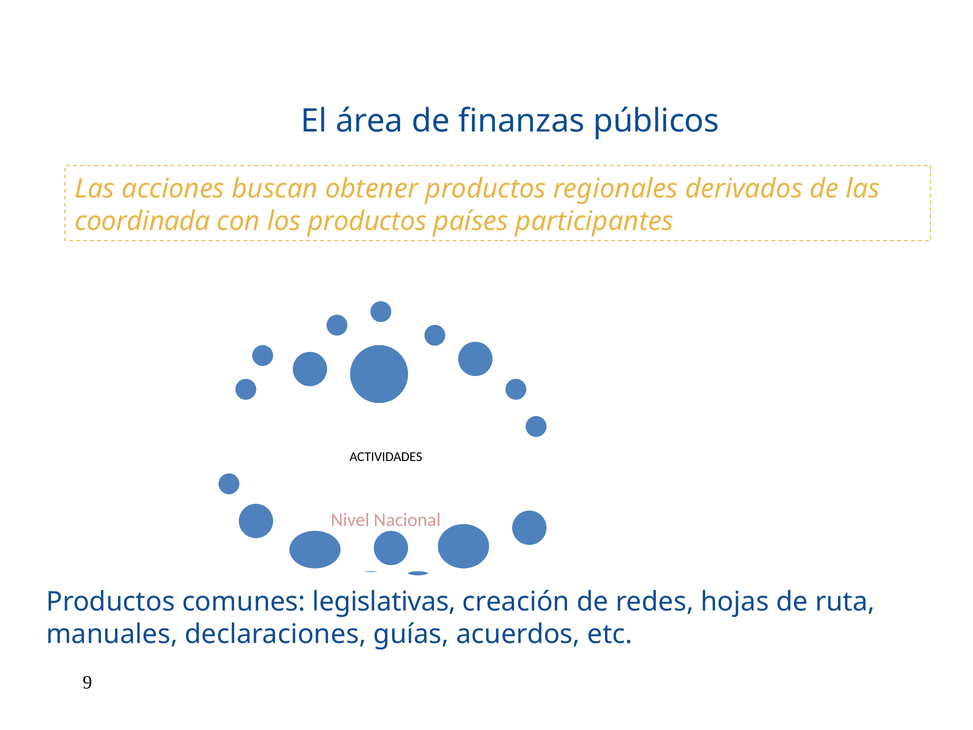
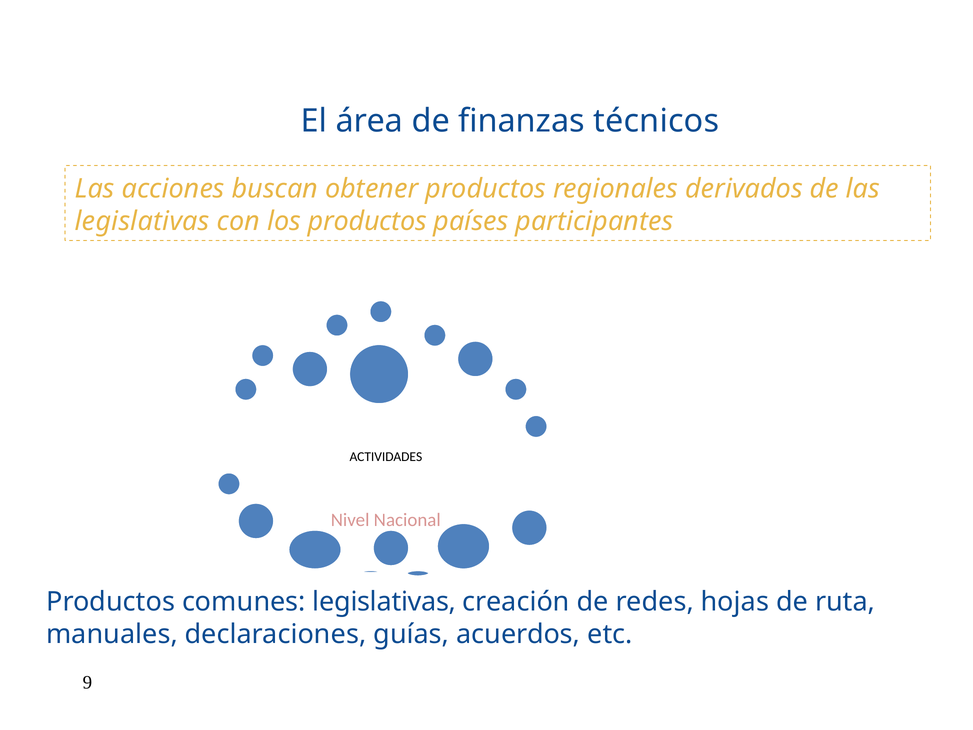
públicos: públicos -> técnicos
coordinada at (142, 221): coordinada -> legislativas
